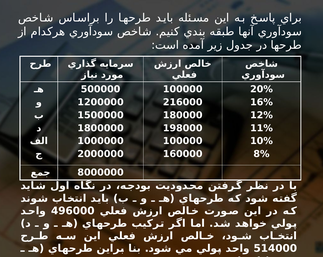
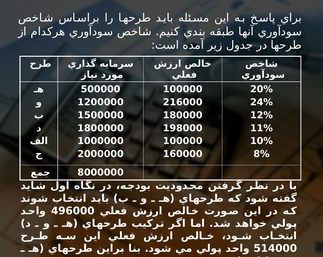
16%: 16% -> 24%
